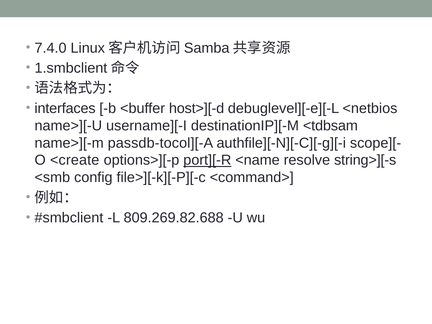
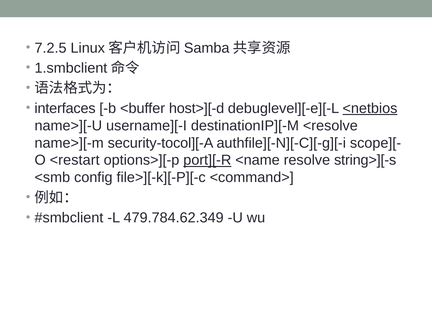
7.4.0: 7.4.0 -> 7.2.5
<netbios underline: none -> present
<tdbsam: <tdbsam -> <resolve
passdb-tocol][-A: passdb-tocol][-A -> security-tocol][-A
<create: <create -> <restart
809.269.82.688: 809.269.82.688 -> 479.784.62.349
